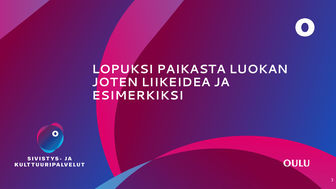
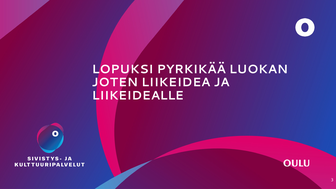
PAIKASTA: PAIKASTA -> PYRKIKÄÄ
ESIMERKIKSI: ESIMERKIKSI -> LIIKEIDEALLE
